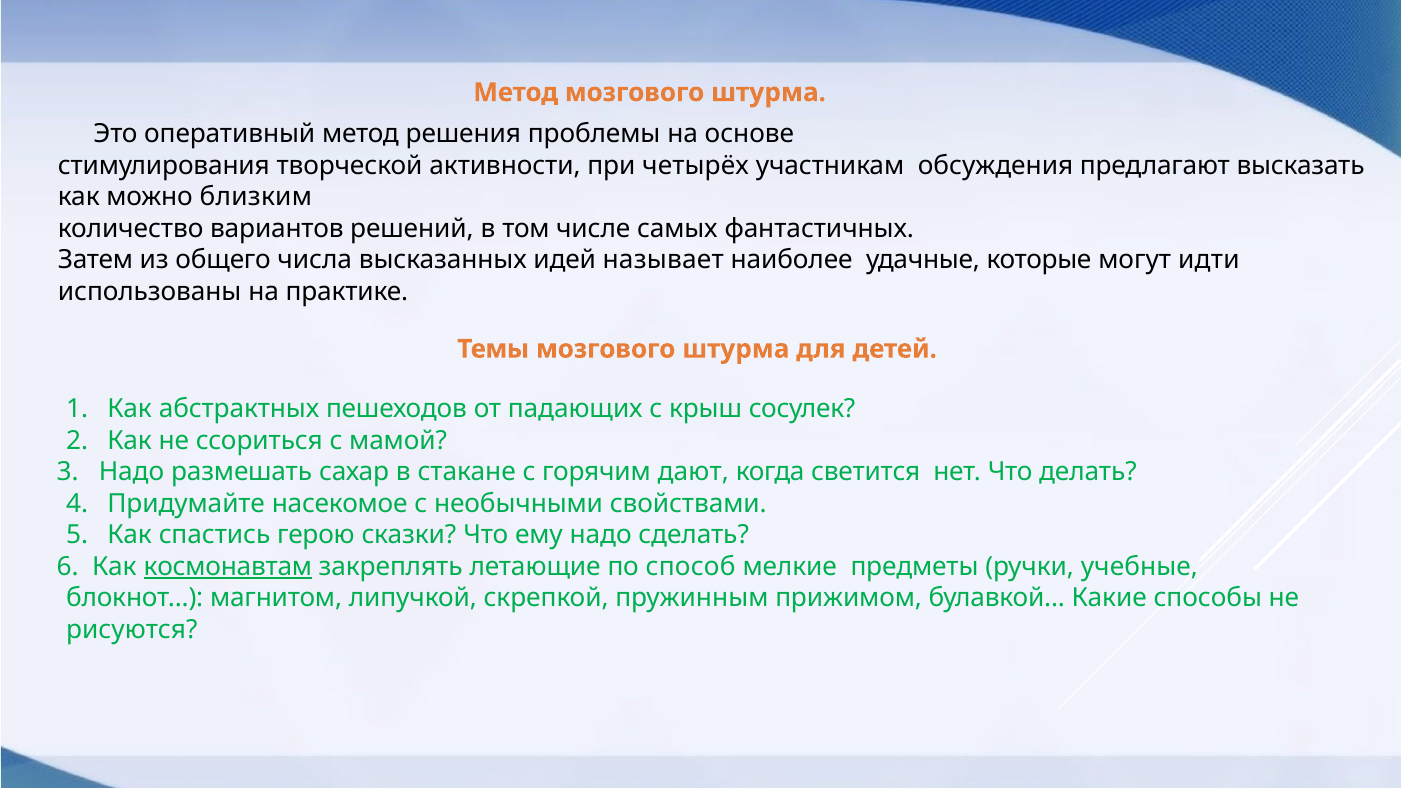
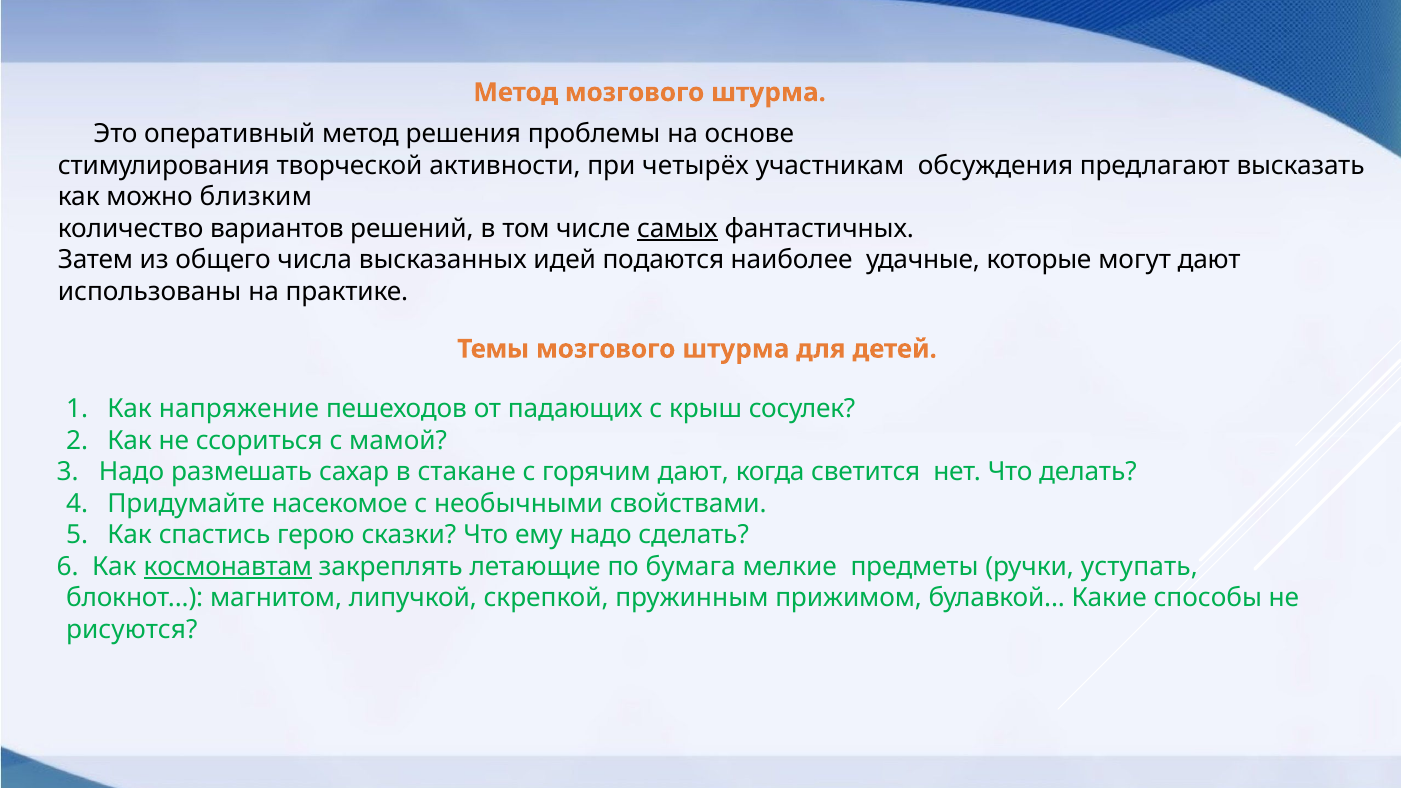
самых underline: none -> present
называет: называет -> подаются
могут идти: идти -> дают
абстрактных: абстрактных -> напряжение
способ: способ -> бумага
учебные: учебные -> уступать
